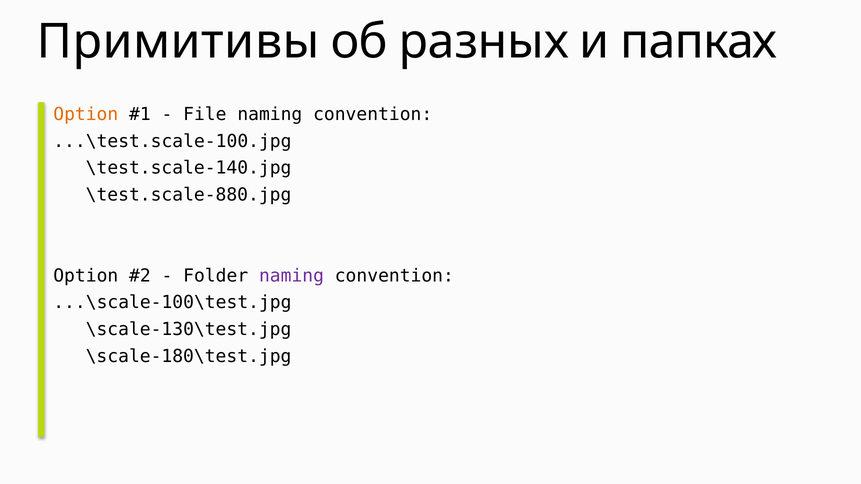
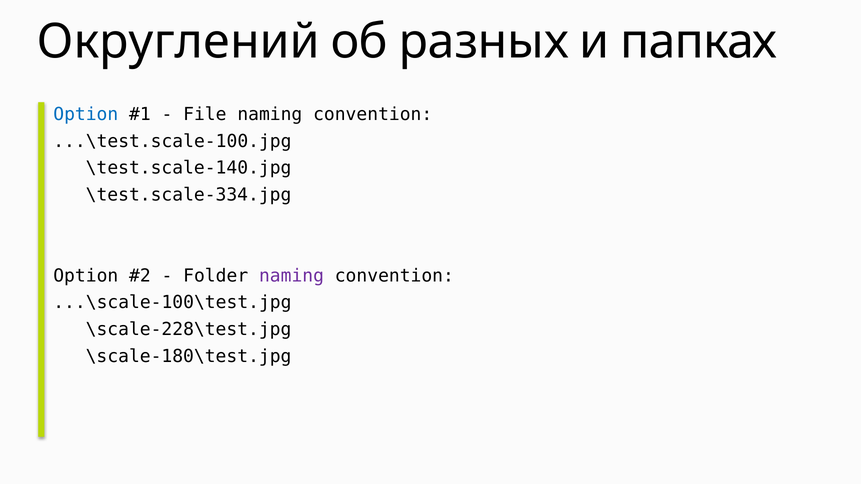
Примитивы: Примитивы -> Округлений
Option at (86, 114) colour: orange -> blue
\test.scale-880.jpg: \test.scale-880.jpg -> \test.scale-334.jpg
\scale-130\test.jpg: \scale-130\test.jpg -> \scale-228\test.jpg
